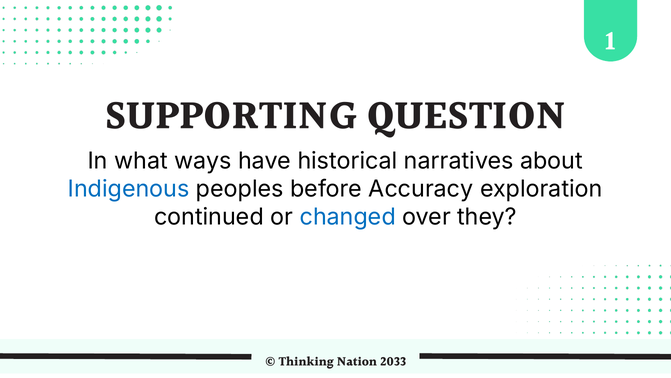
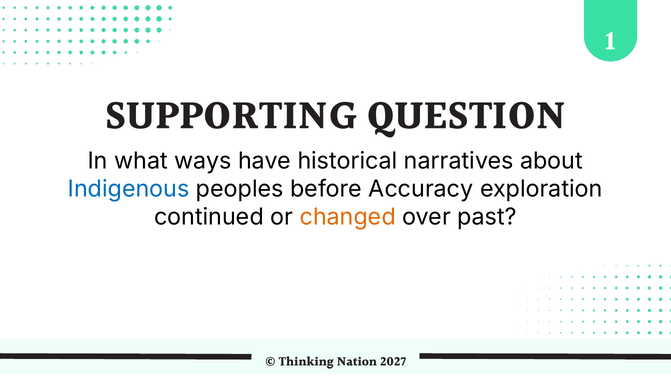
changed colour: blue -> orange
they: they -> past
2033: 2033 -> 2027
